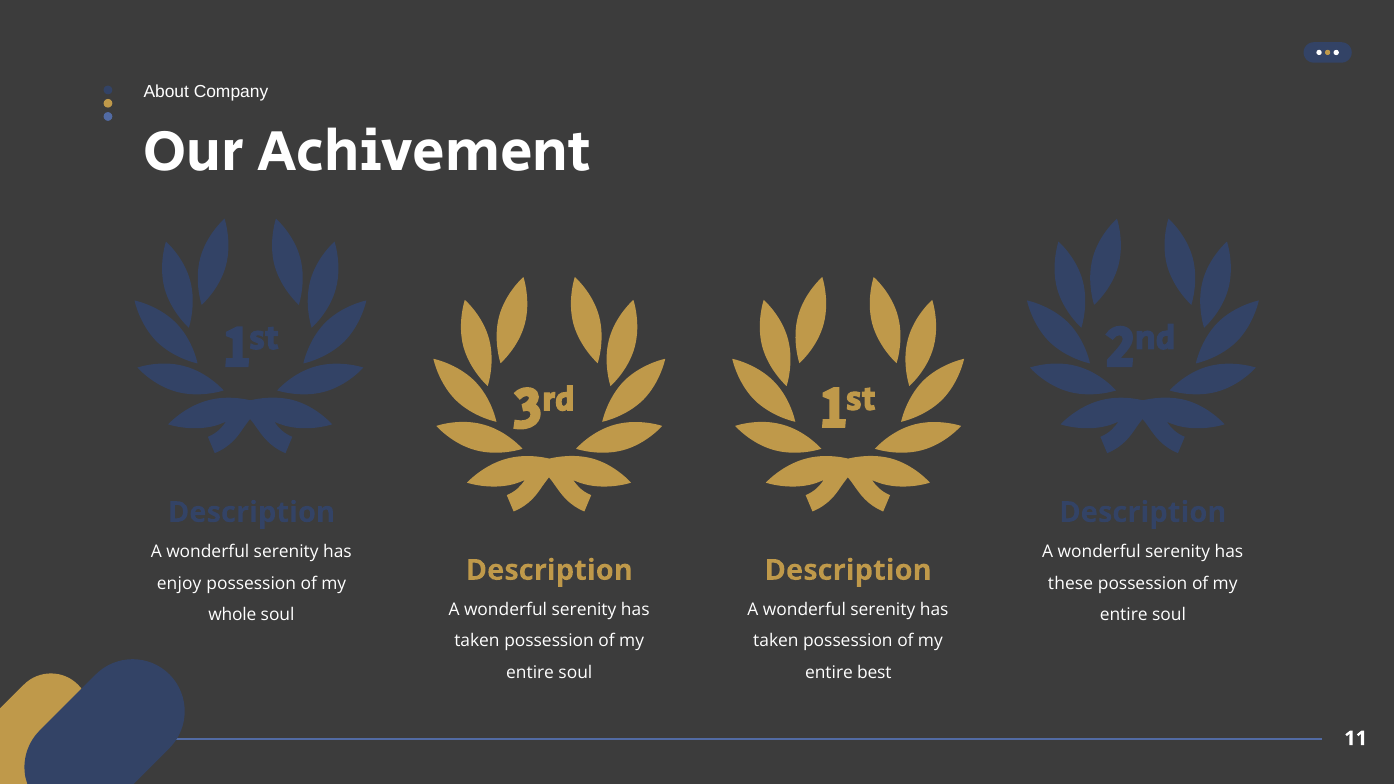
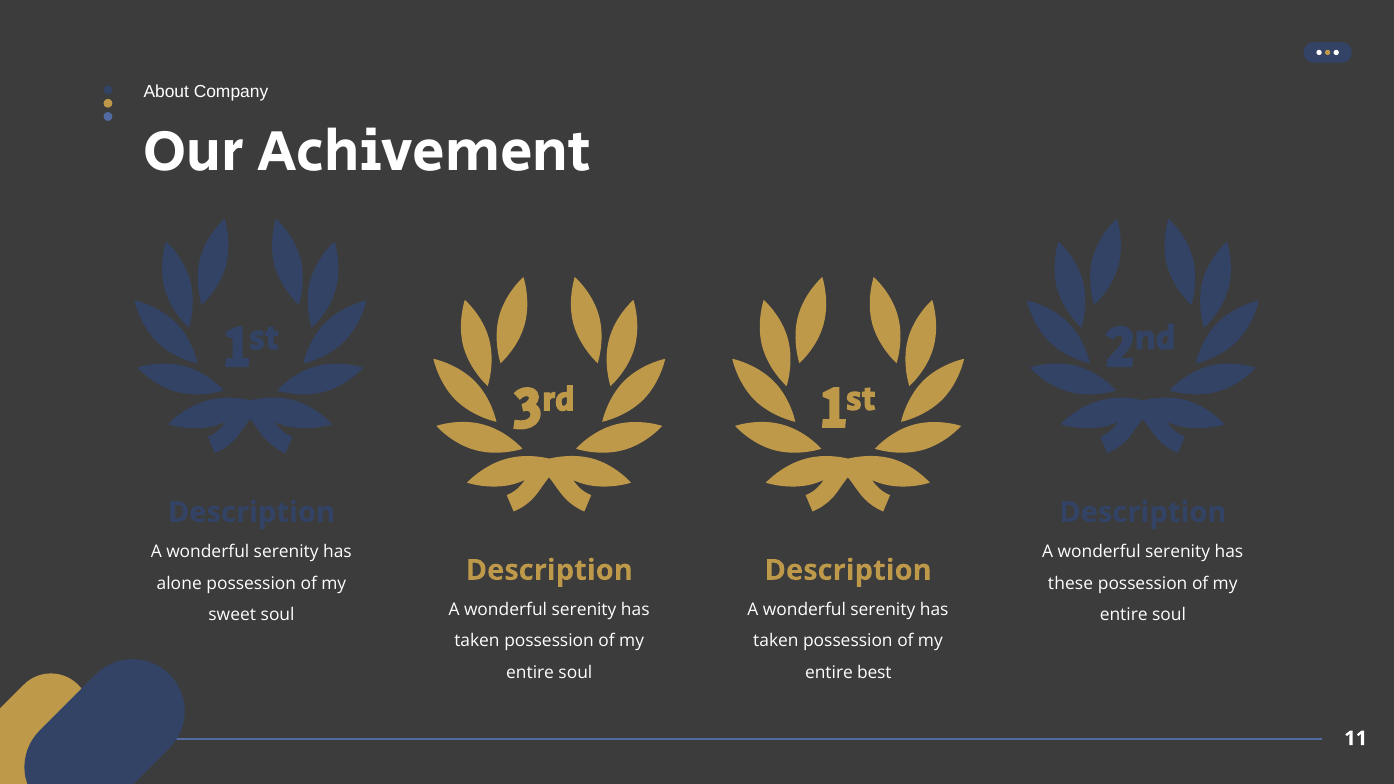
enjoy: enjoy -> alone
whole: whole -> sweet
